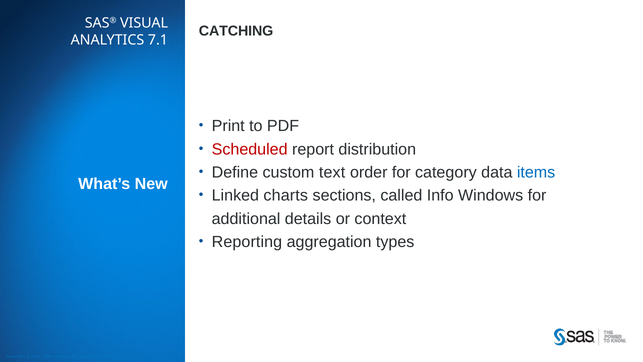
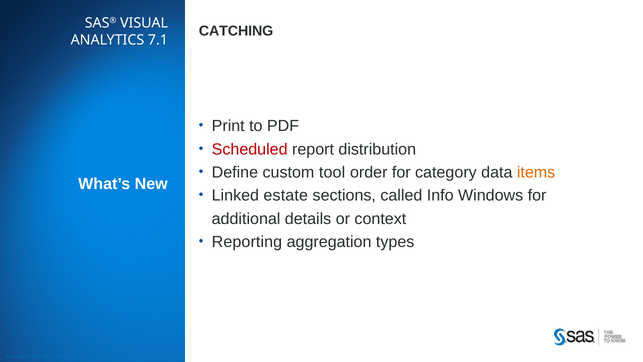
text: text -> tool
items colour: blue -> orange
charts: charts -> estate
